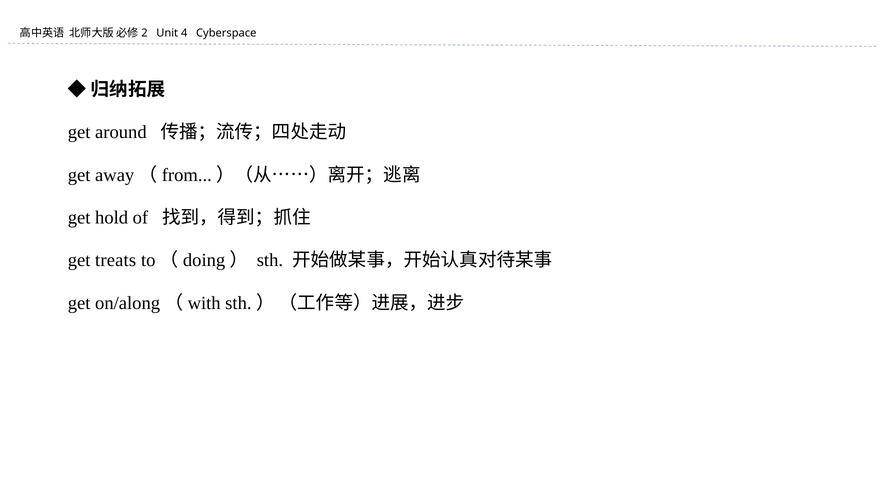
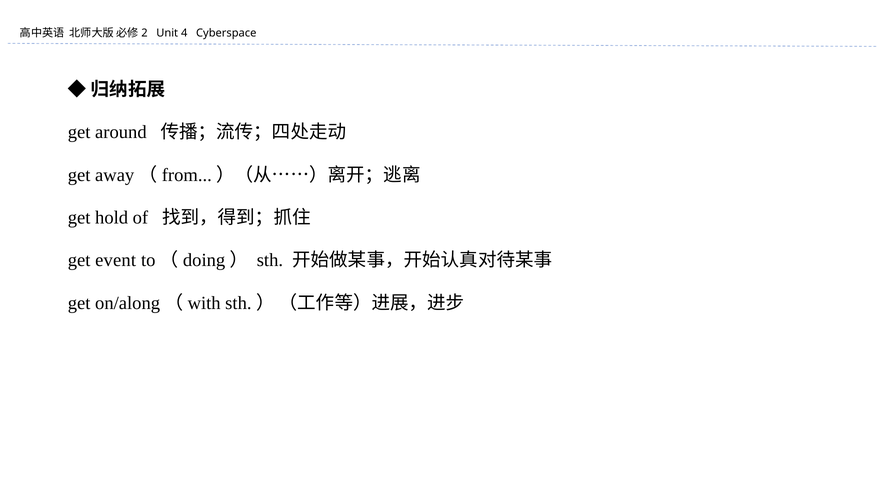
treats: treats -> event
